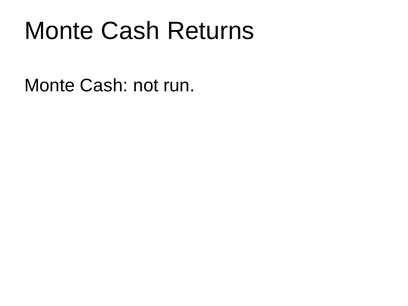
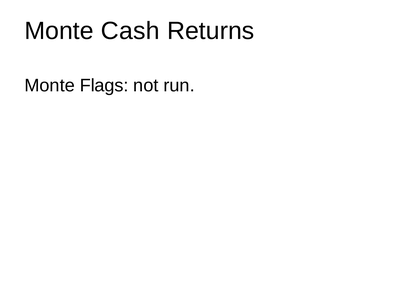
Cash at (104, 86): Cash -> Flags
